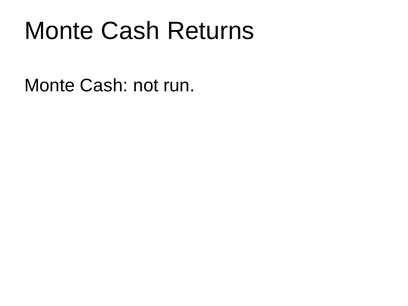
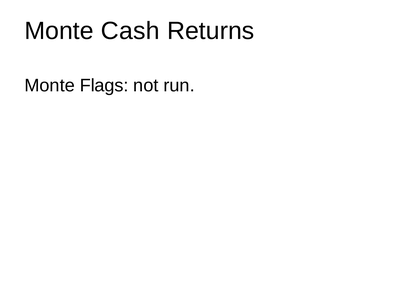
Cash at (104, 86): Cash -> Flags
